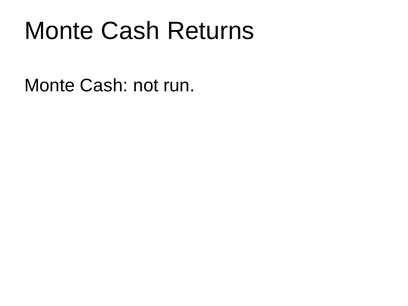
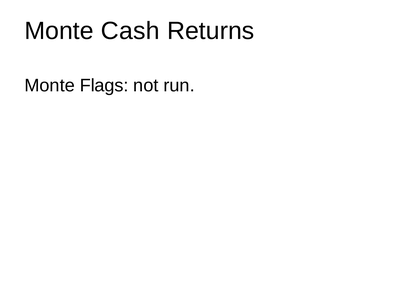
Cash at (104, 86): Cash -> Flags
